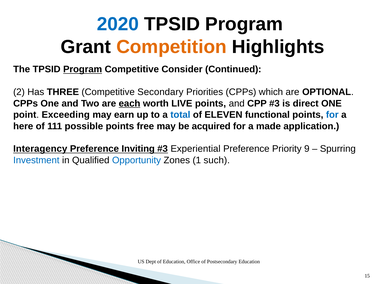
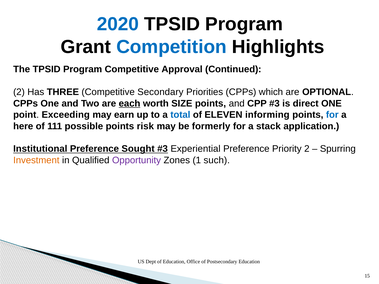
Competition colour: orange -> blue
Program at (83, 69) underline: present -> none
Consider: Consider -> Approval
LIVE: LIVE -> SIZE
functional: functional -> informing
free: free -> risk
acquired: acquired -> formerly
made: made -> stack
Interagency: Interagency -> Institutional
Inviting: Inviting -> Sought
Priority 9: 9 -> 2
Investment colour: blue -> orange
Opportunity colour: blue -> purple
